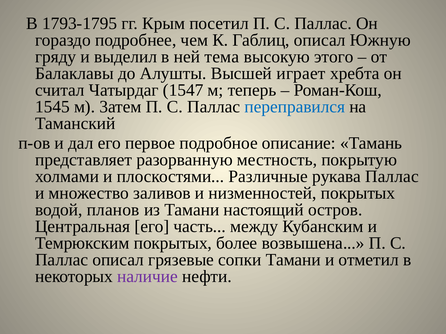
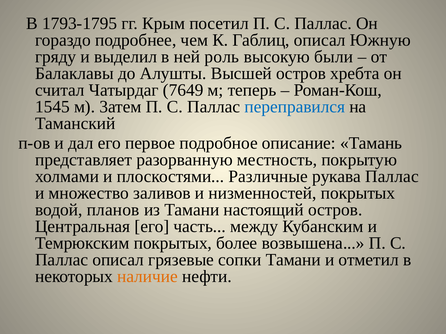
тема: тема -> роль
этого: этого -> были
Высшей играет: играет -> остров
1547: 1547 -> 7649
наличие colour: purple -> orange
